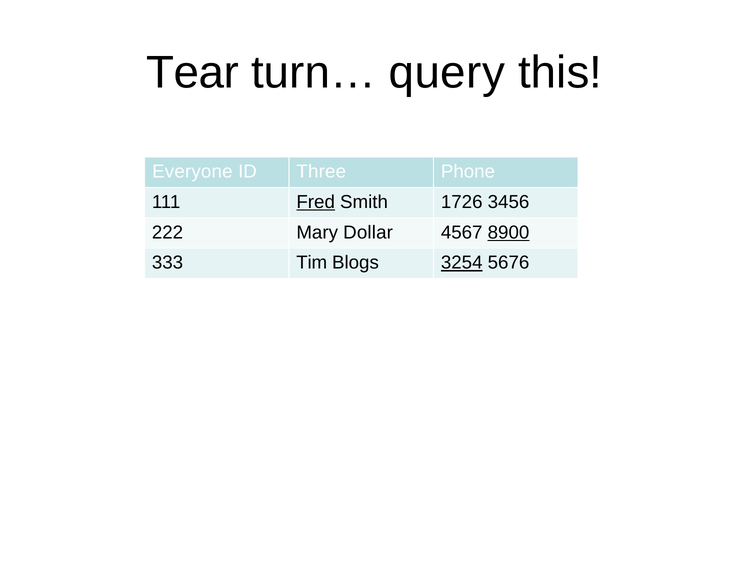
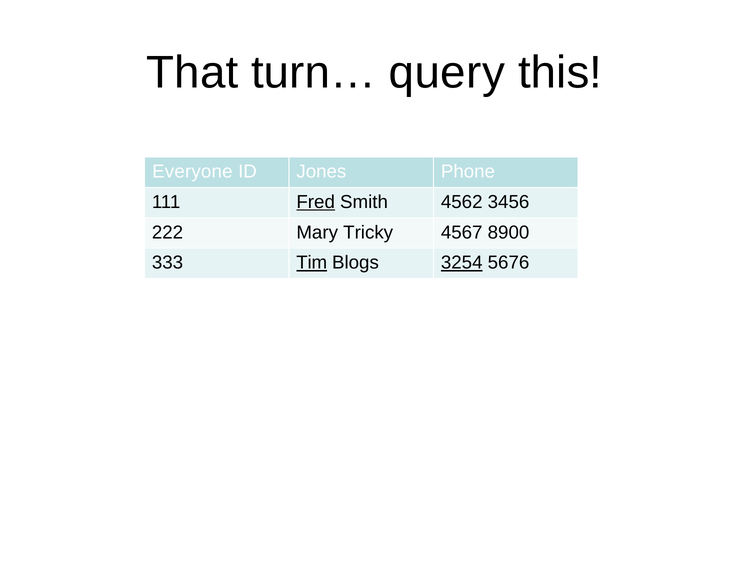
Tear: Tear -> That
Three: Three -> Jones
1726: 1726 -> 4562
Dollar: Dollar -> Tricky
8900 underline: present -> none
Tim underline: none -> present
